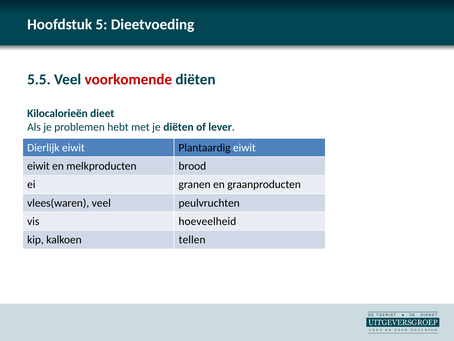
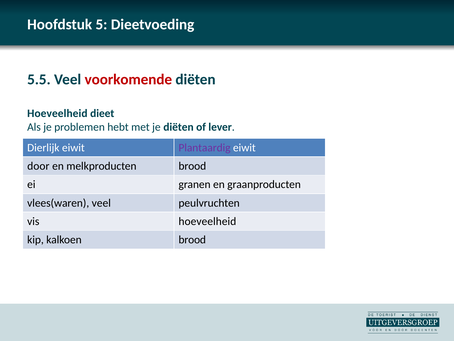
Kilocalorieën at (57, 113): Kilocalorieën -> Hoeveelheid
Plantaardig colour: black -> purple
eiwit at (38, 166): eiwit -> door
kalkoen tellen: tellen -> brood
